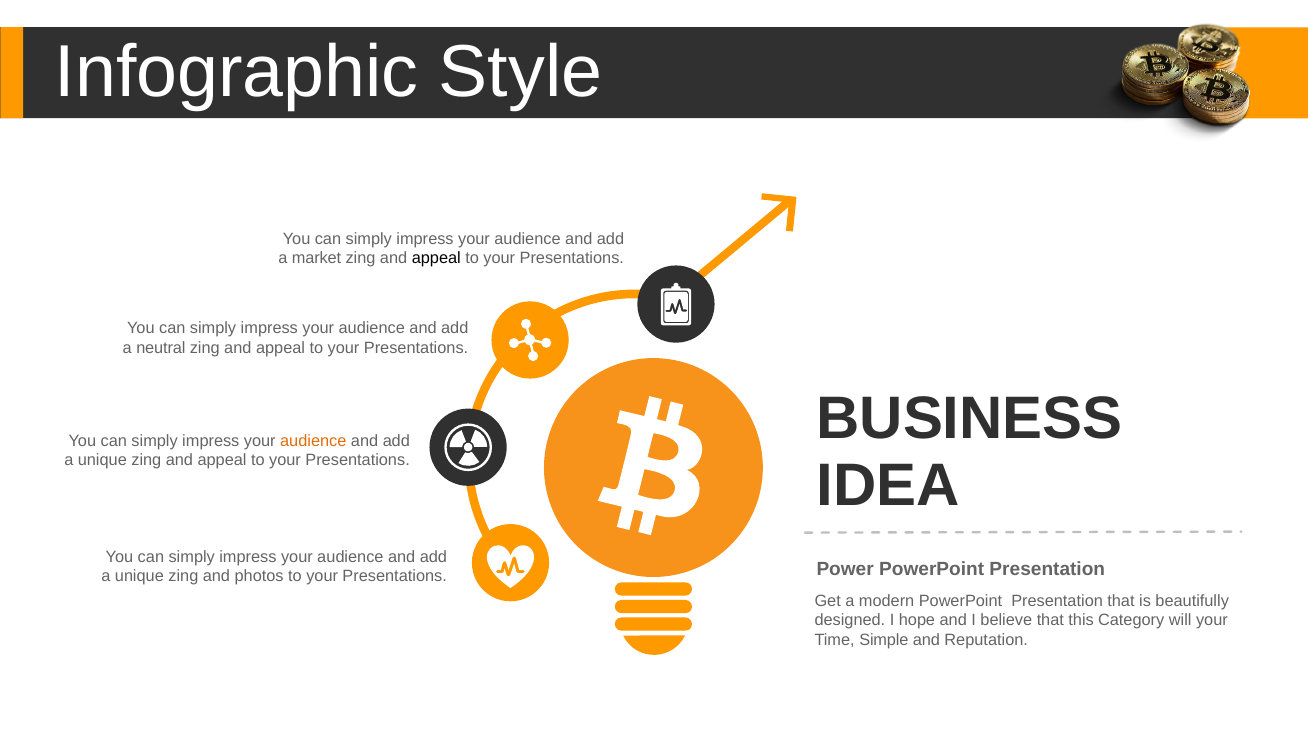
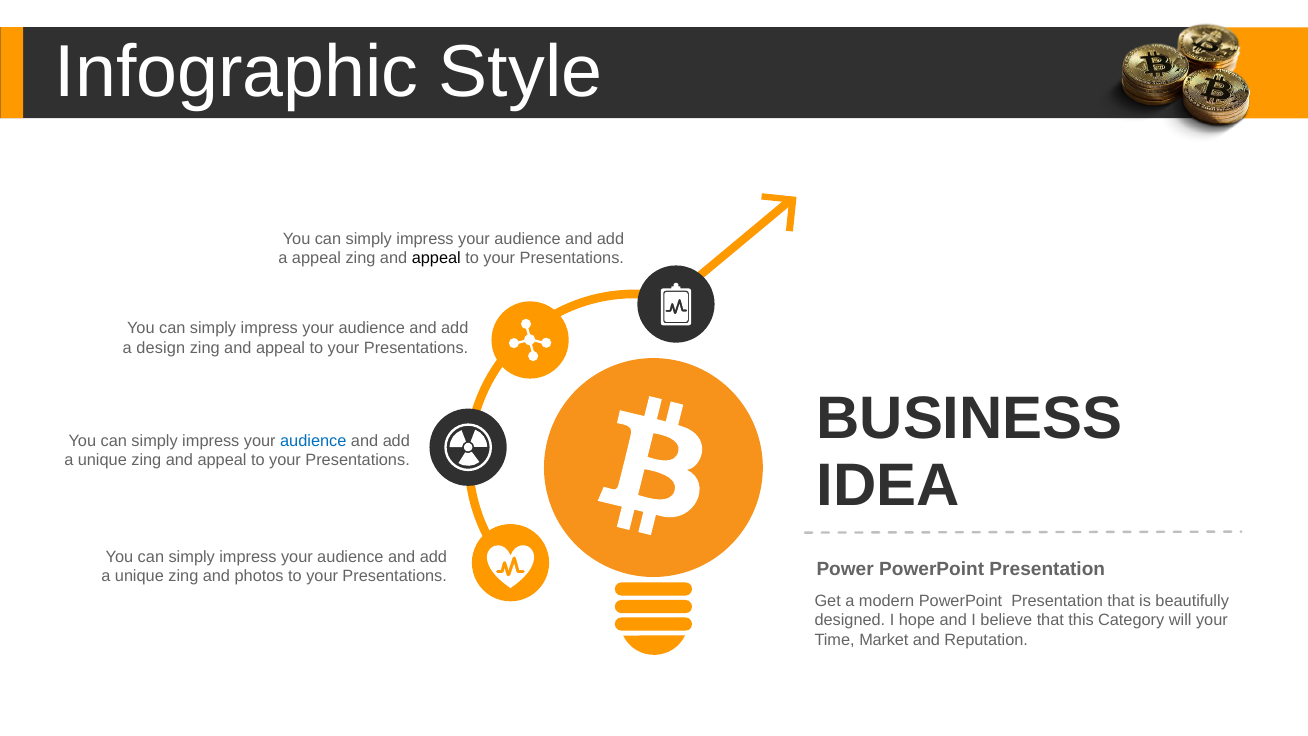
a market: market -> appeal
neutral: neutral -> design
audience at (313, 441) colour: orange -> blue
Simple: Simple -> Market
